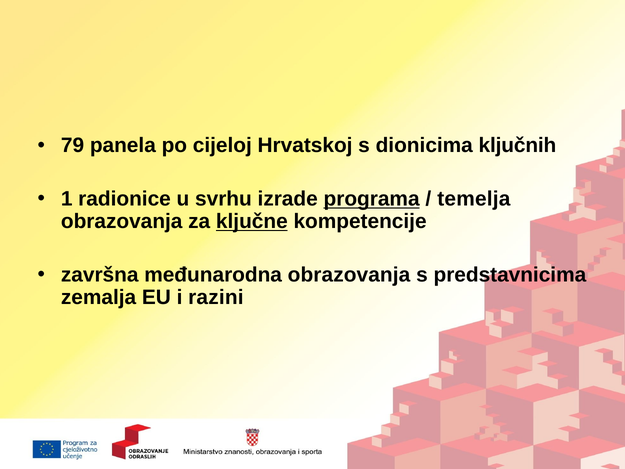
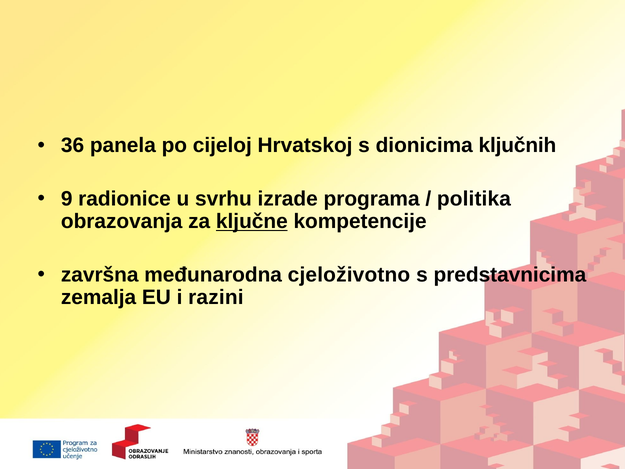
79: 79 -> 36
1: 1 -> 9
programa underline: present -> none
temelja: temelja -> politika
međunarodna obrazovanja: obrazovanja -> cjeloživotno
